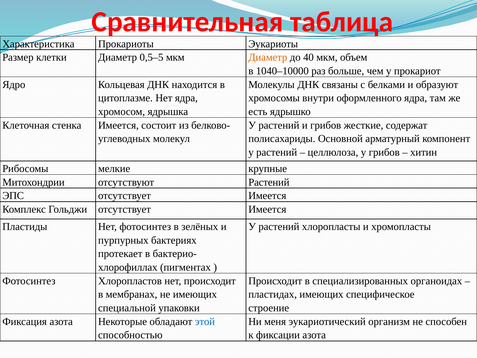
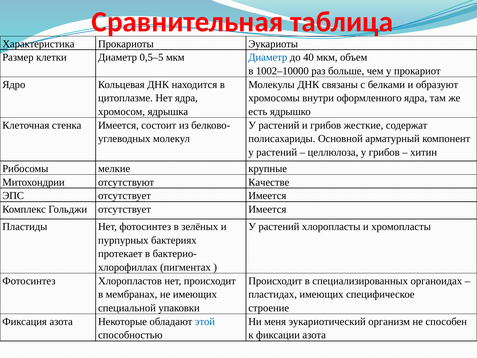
Диаметр at (268, 57) colour: orange -> blue
1040–10000: 1040–10000 -> 1002–10000
отсутствуют Растений: Растений -> Качестве
